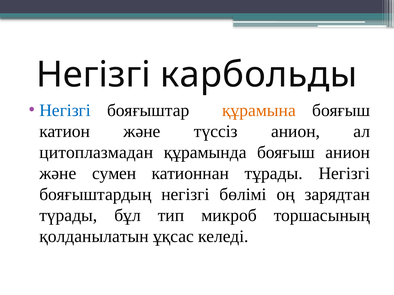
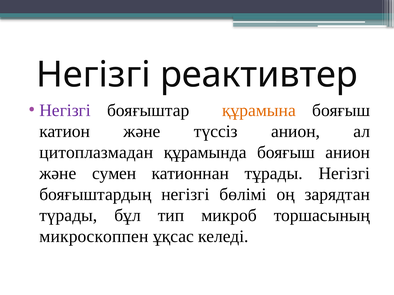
карбольды: карбольды -> реактивтер
Негізгі at (65, 111) colour: blue -> purple
қолданылатын: қолданылатын -> микроскоппен
